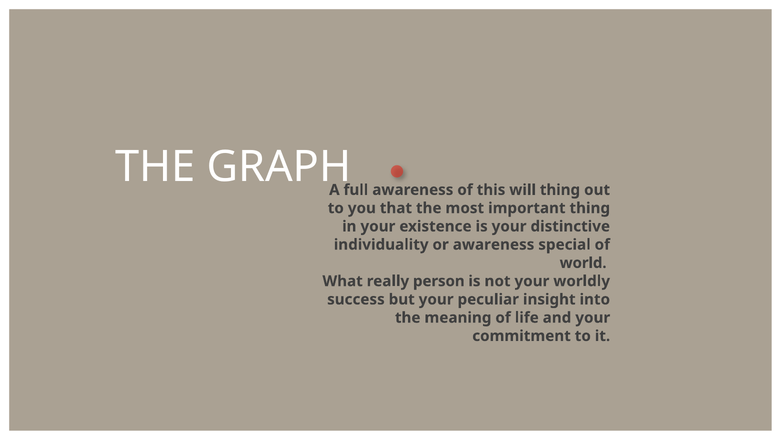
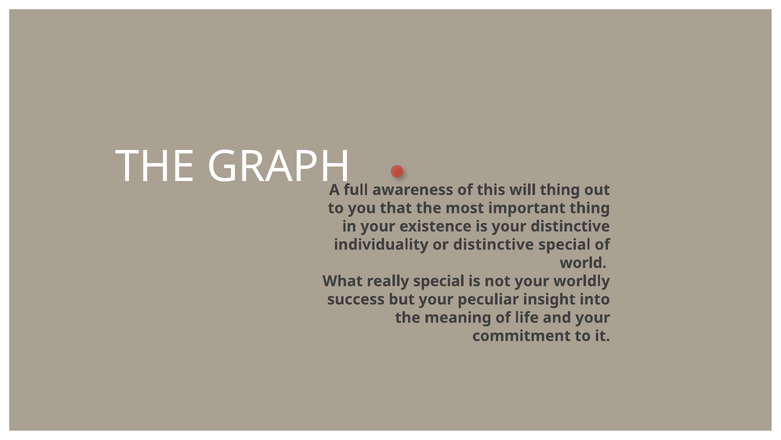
or awareness: awareness -> distinctive
really person: person -> special
